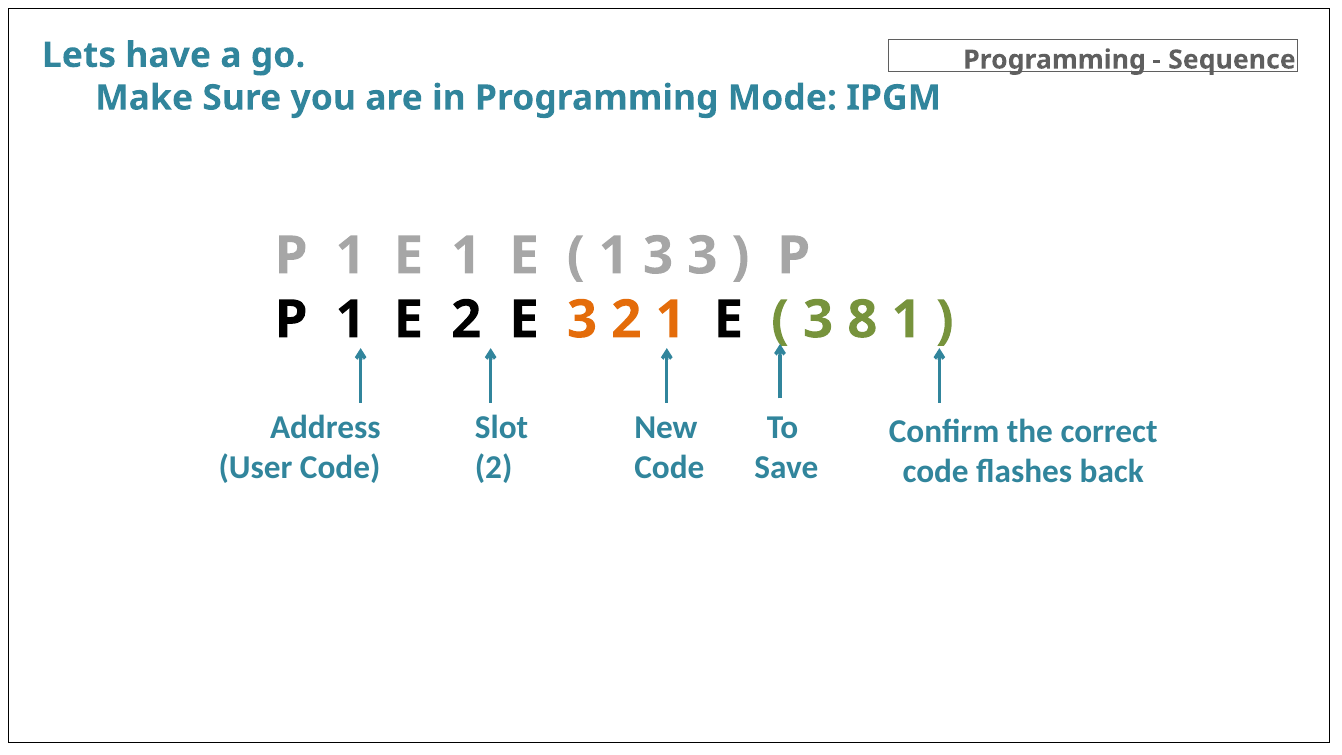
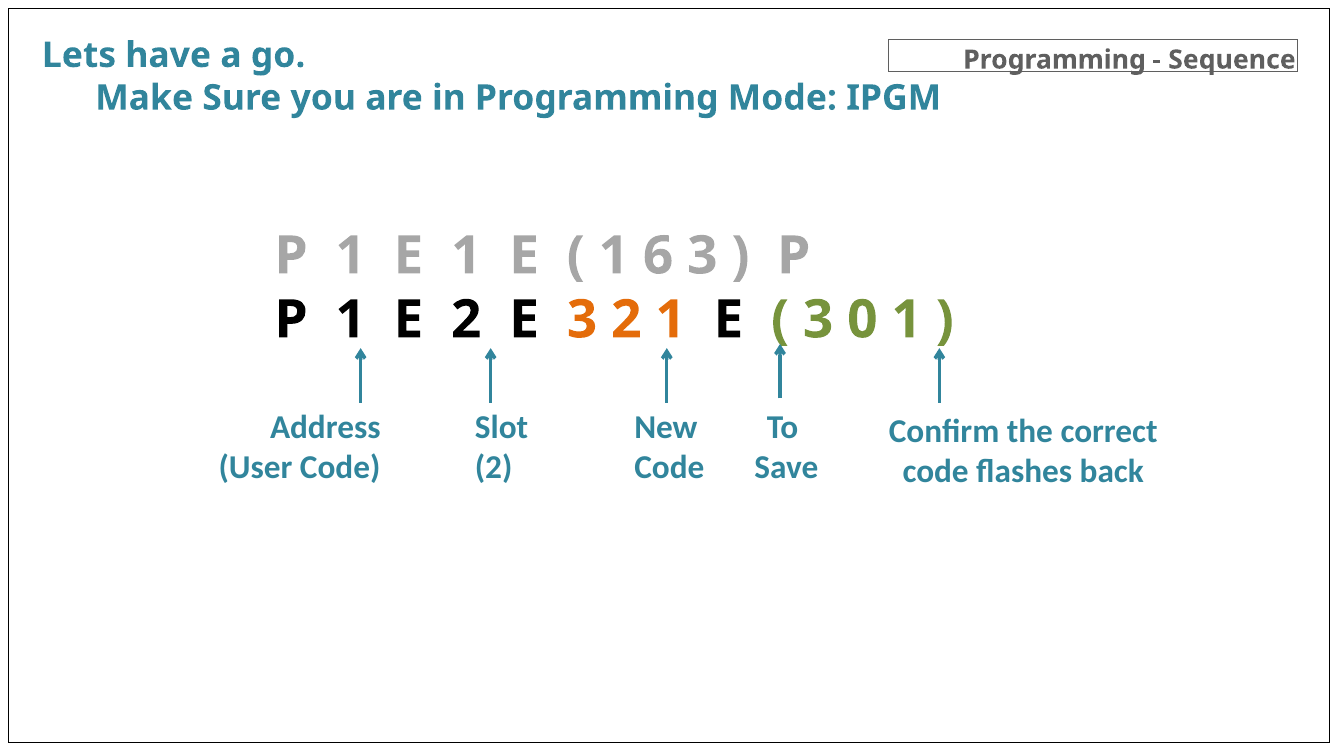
1 3: 3 -> 6
8: 8 -> 0
